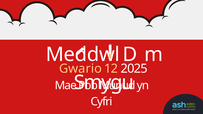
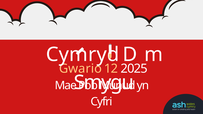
Meddwl: Meddwl -> Cymryd
